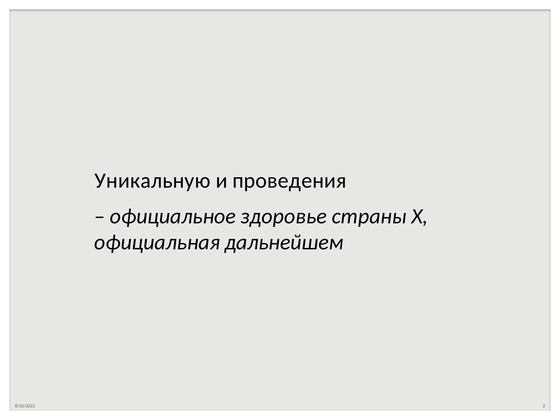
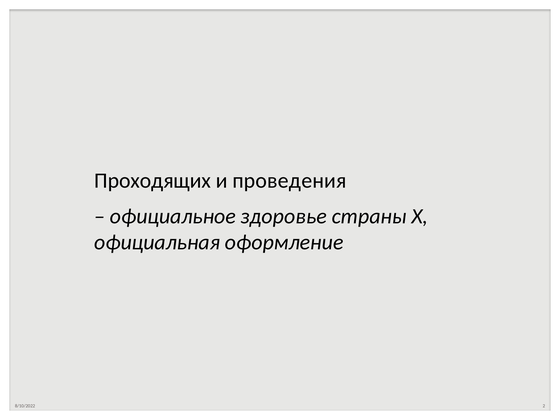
Уникальную: Уникальную -> Проходящих
дальнейшем: дальнейшем -> оформление
